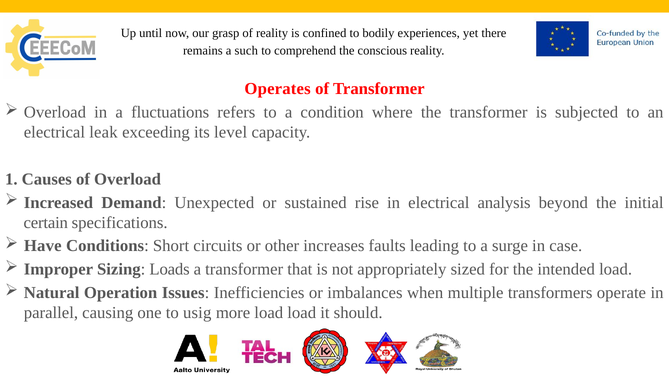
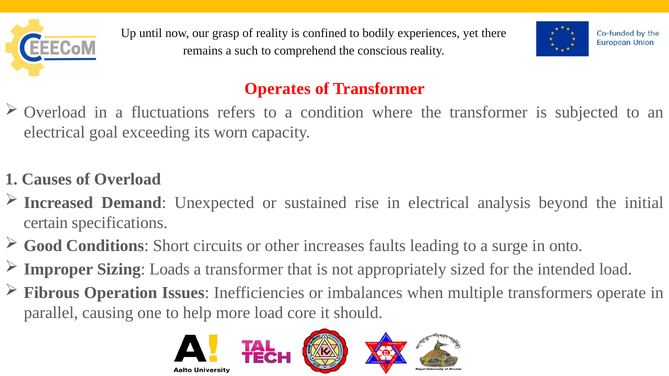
leak: leak -> goal
level: level -> worn
Have: Have -> Good
case: case -> onto
Natural: Natural -> Fibrous
usig: usig -> help
load load: load -> core
